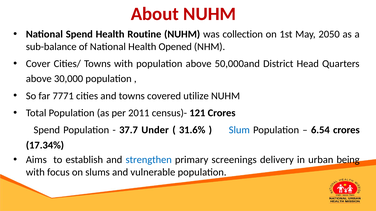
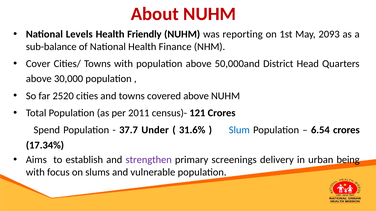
National Spend: Spend -> Levels
Routine: Routine -> Friendly
collection: collection -> reporting
2050: 2050 -> 2093
Opened: Opened -> Finance
7771: 7771 -> 2520
covered utilize: utilize -> above
strengthen colour: blue -> purple
